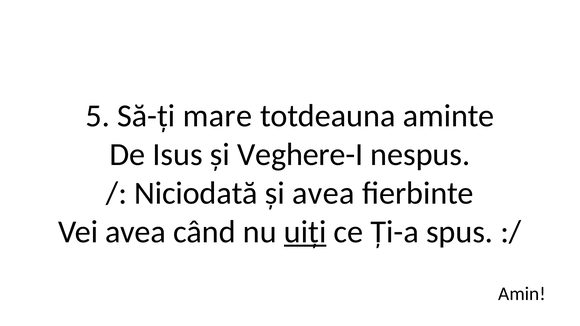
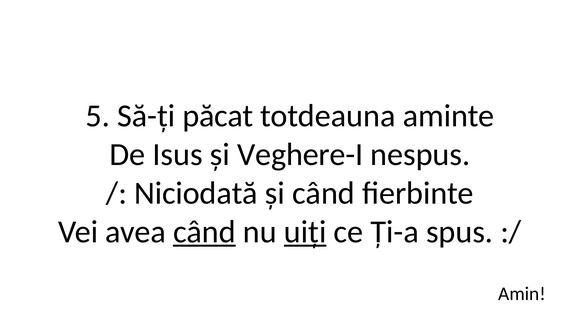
mare: mare -> păcat
și avea: avea -> când
când at (204, 232) underline: none -> present
